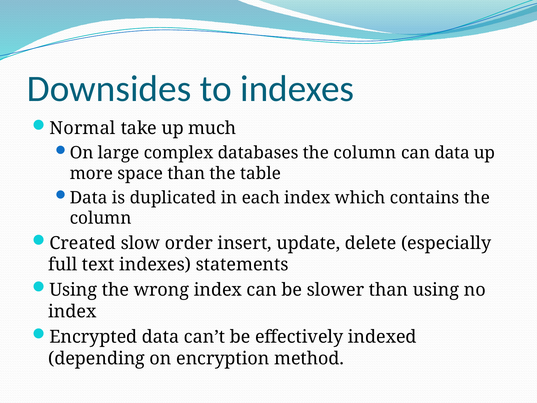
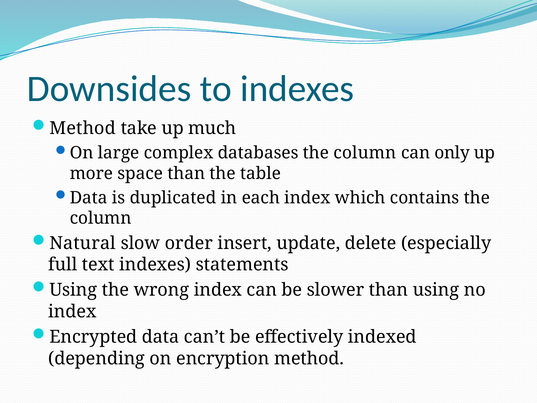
Normal at (83, 128): Normal -> Method
can data: data -> only
Created: Created -> Natural
